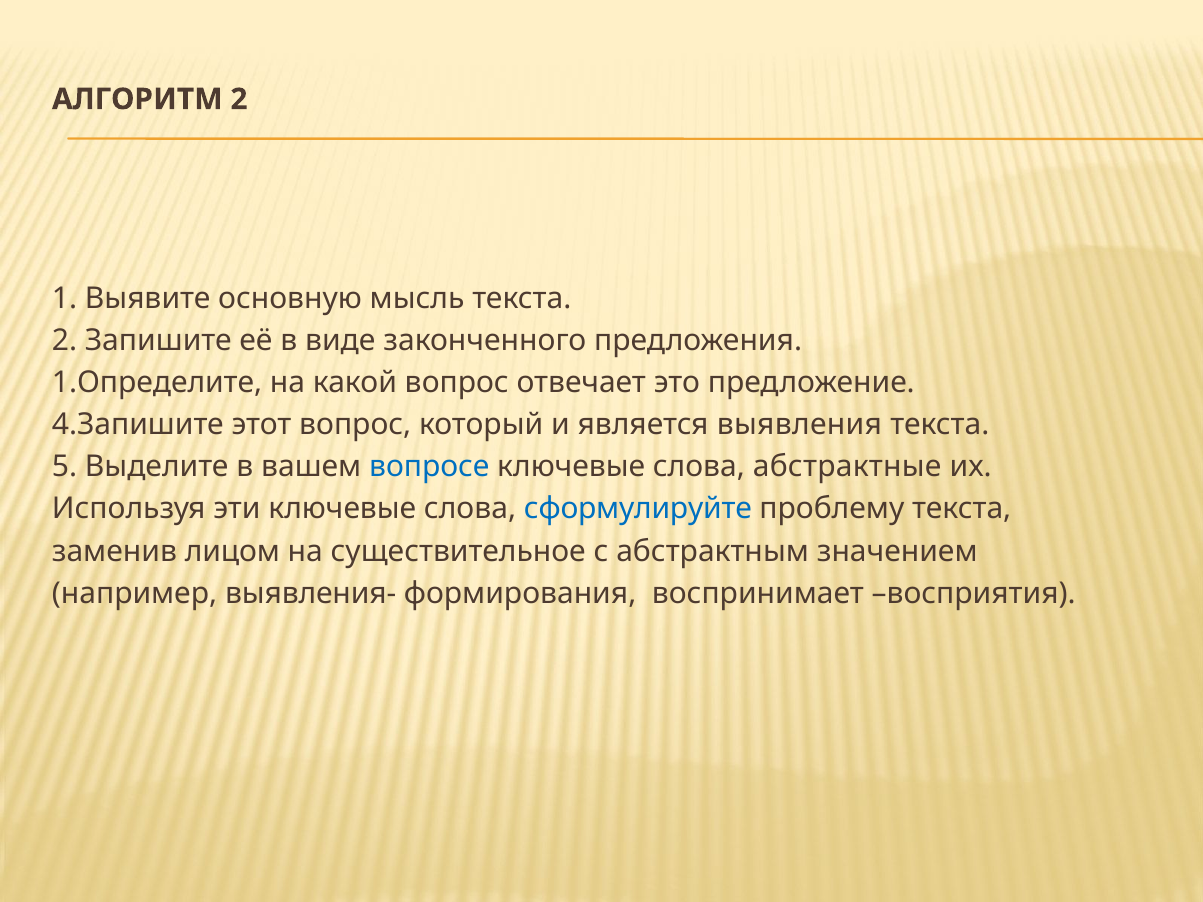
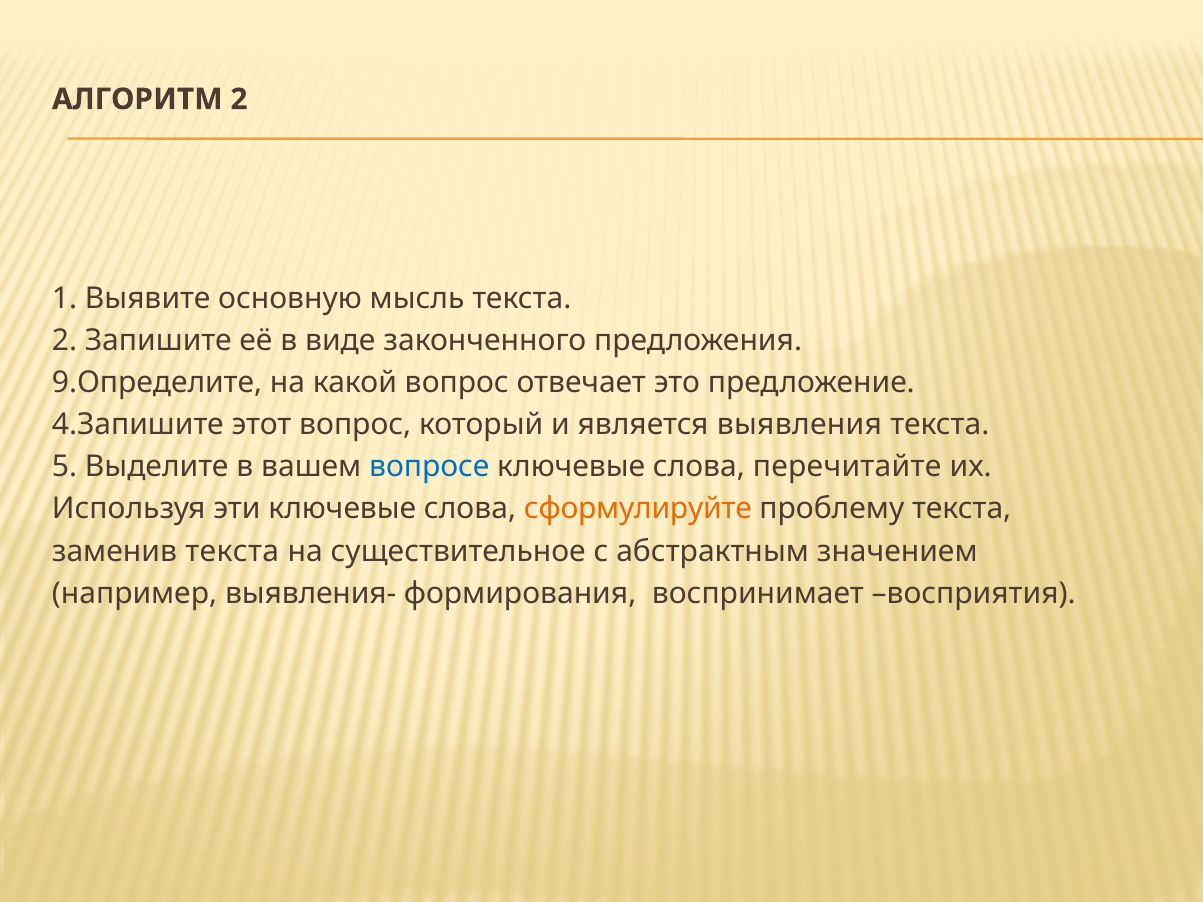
1.Определите: 1.Определите -> 9.Определите
абстрактные: абстрактные -> перечитайте
сформулируйте colour: blue -> orange
заменив лицом: лицом -> текста
